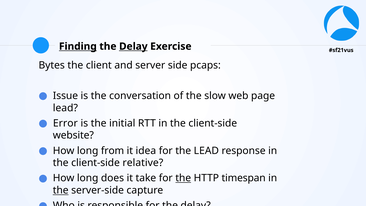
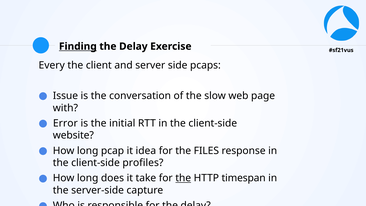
Delay at (133, 46) underline: present -> none
Bytes: Bytes -> Every
lead at (65, 108): lead -> with
from: from -> pcap
the LEAD: LEAD -> FILES
relative: relative -> profiles
the at (61, 190) underline: present -> none
